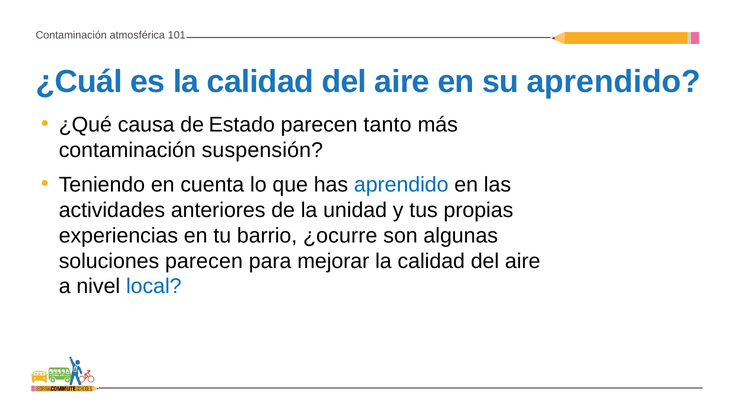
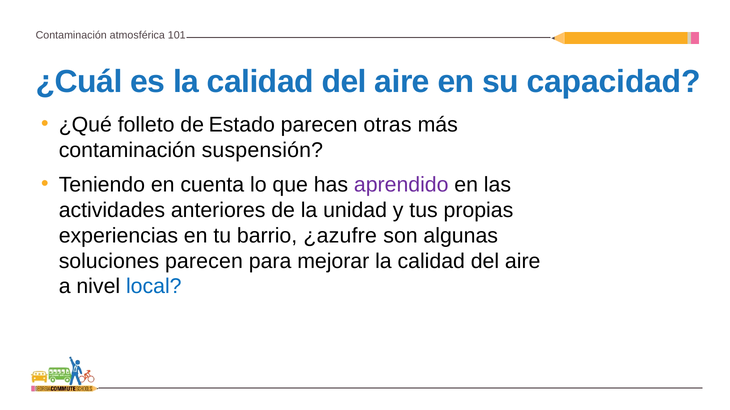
su aprendido: aprendido -> capacidad
causa: causa -> folleto
tanto: tanto -> otras
aprendido at (401, 185) colour: blue -> purple
¿ocurre: ¿ocurre -> ¿azufre
